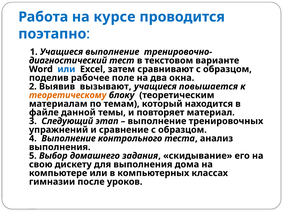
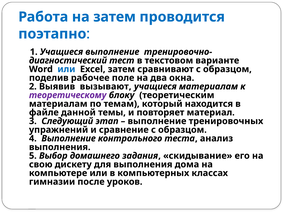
на курсе: курсе -> затем
учащиеся повышается: повышается -> материалам
теоретическому colour: orange -> purple
